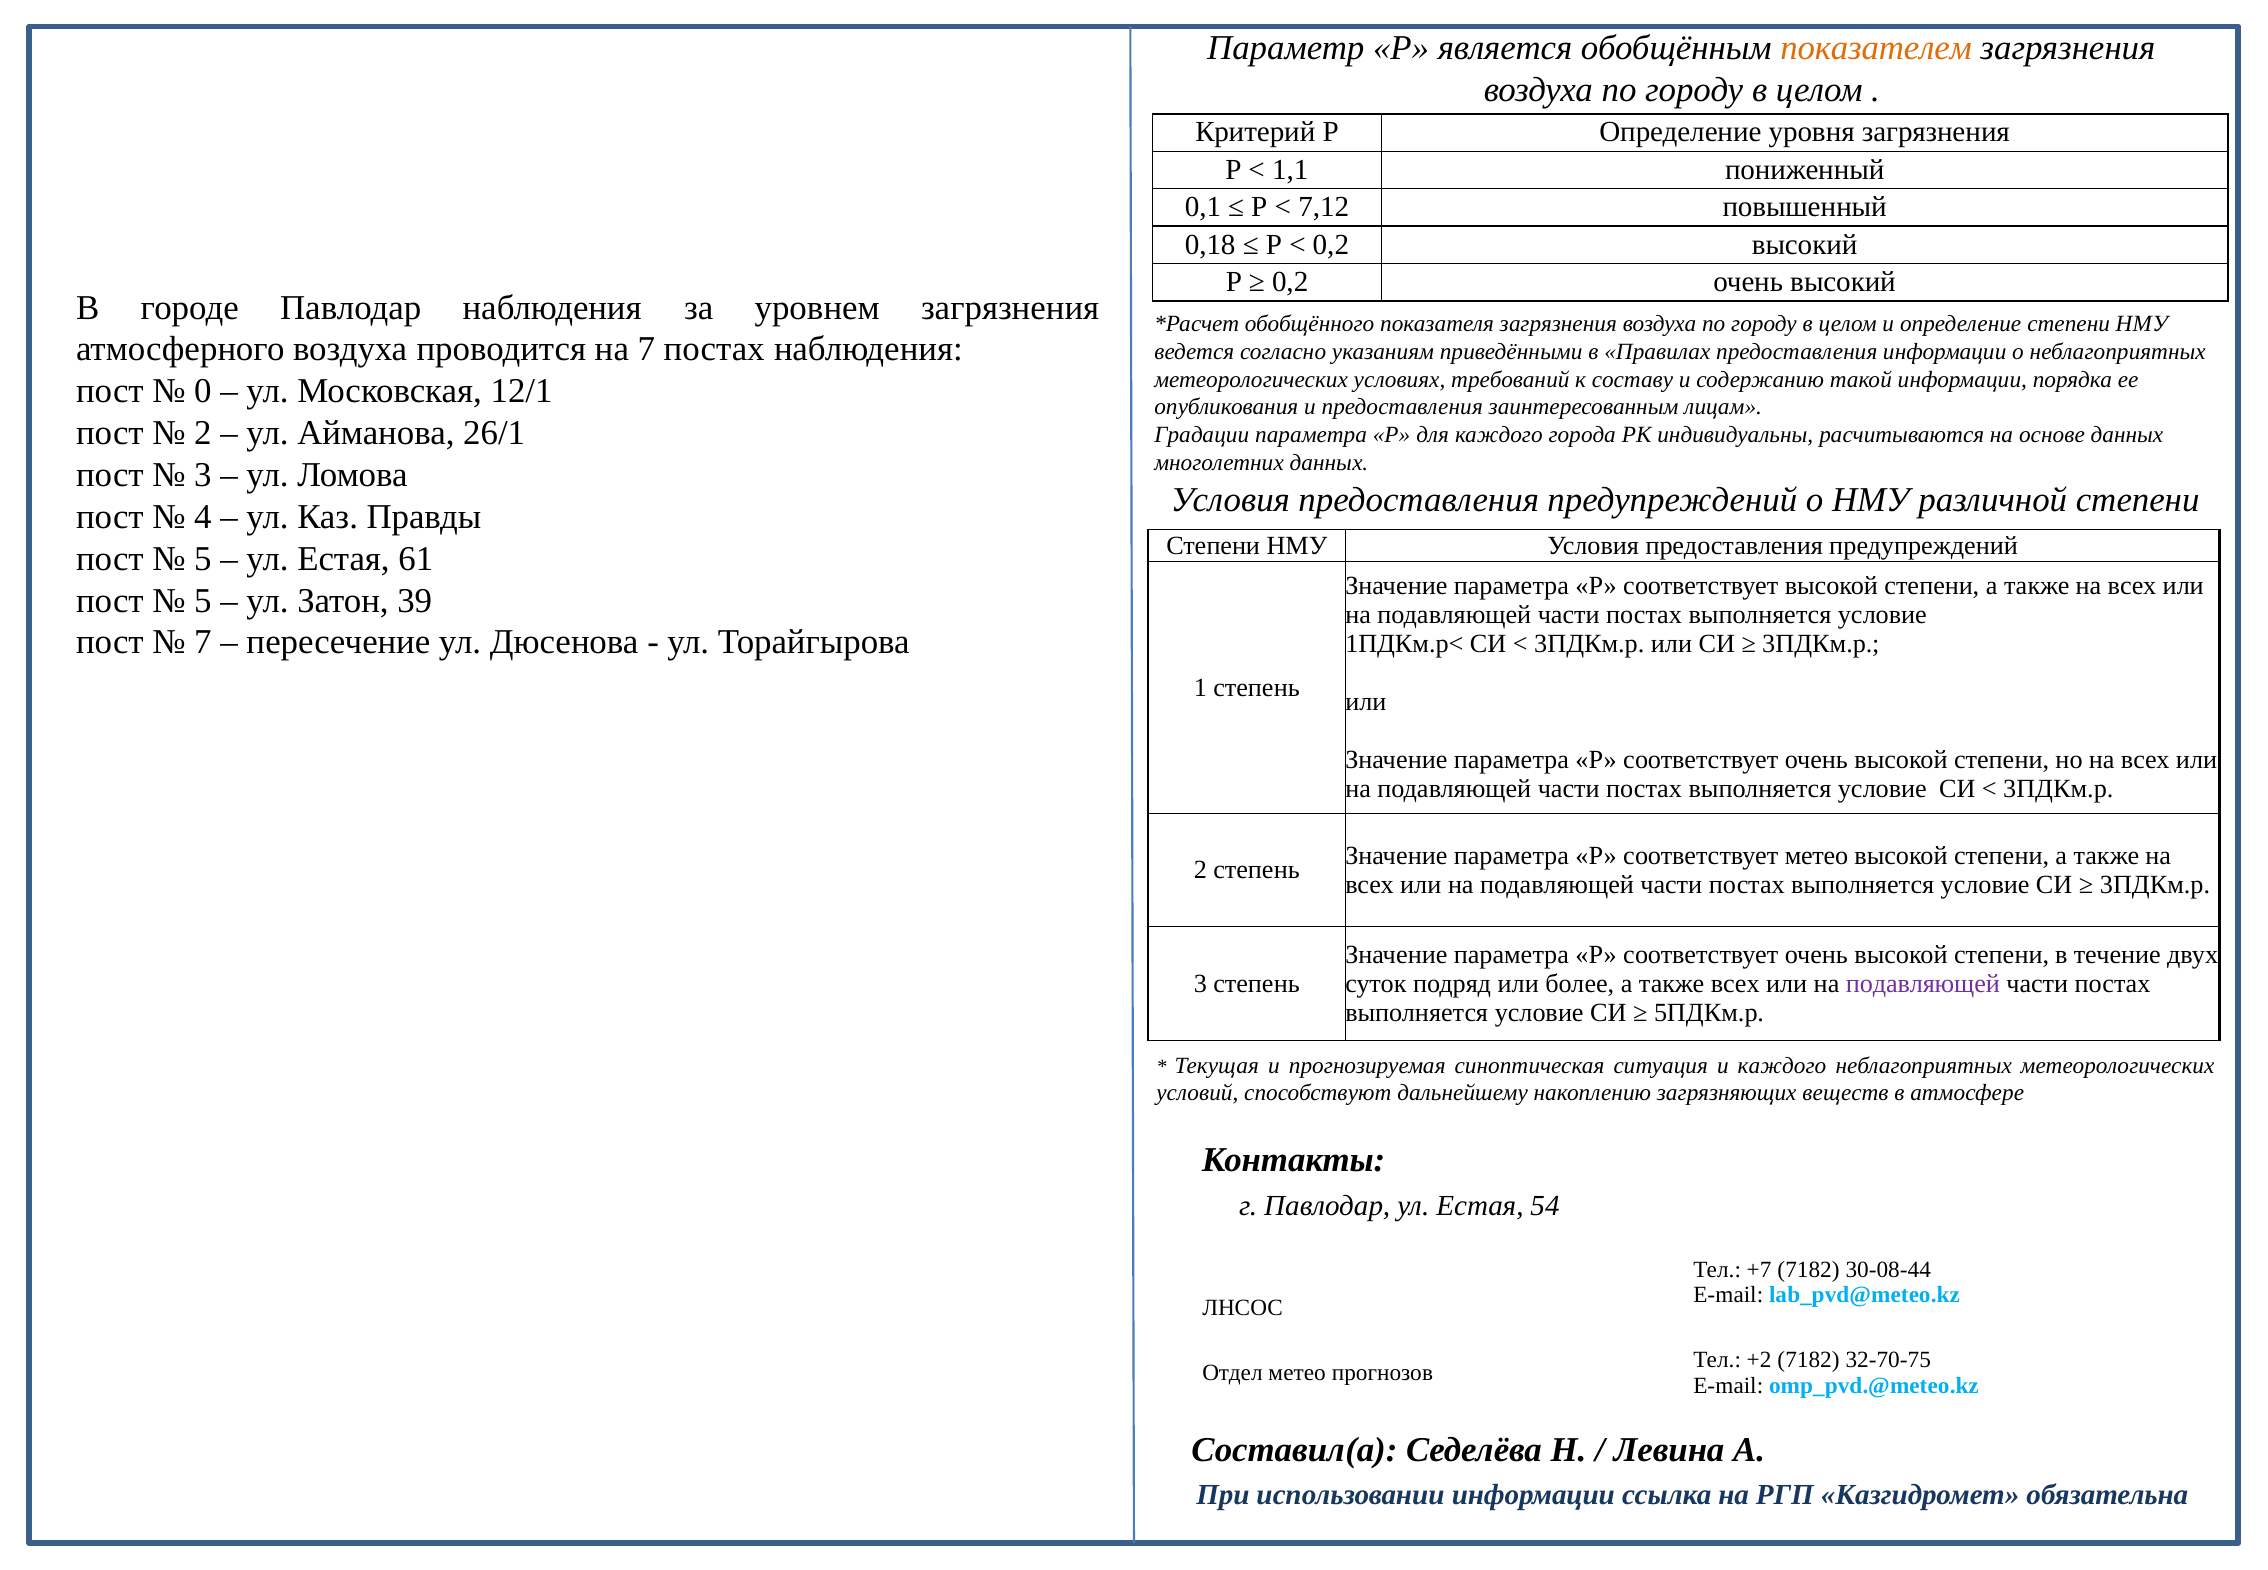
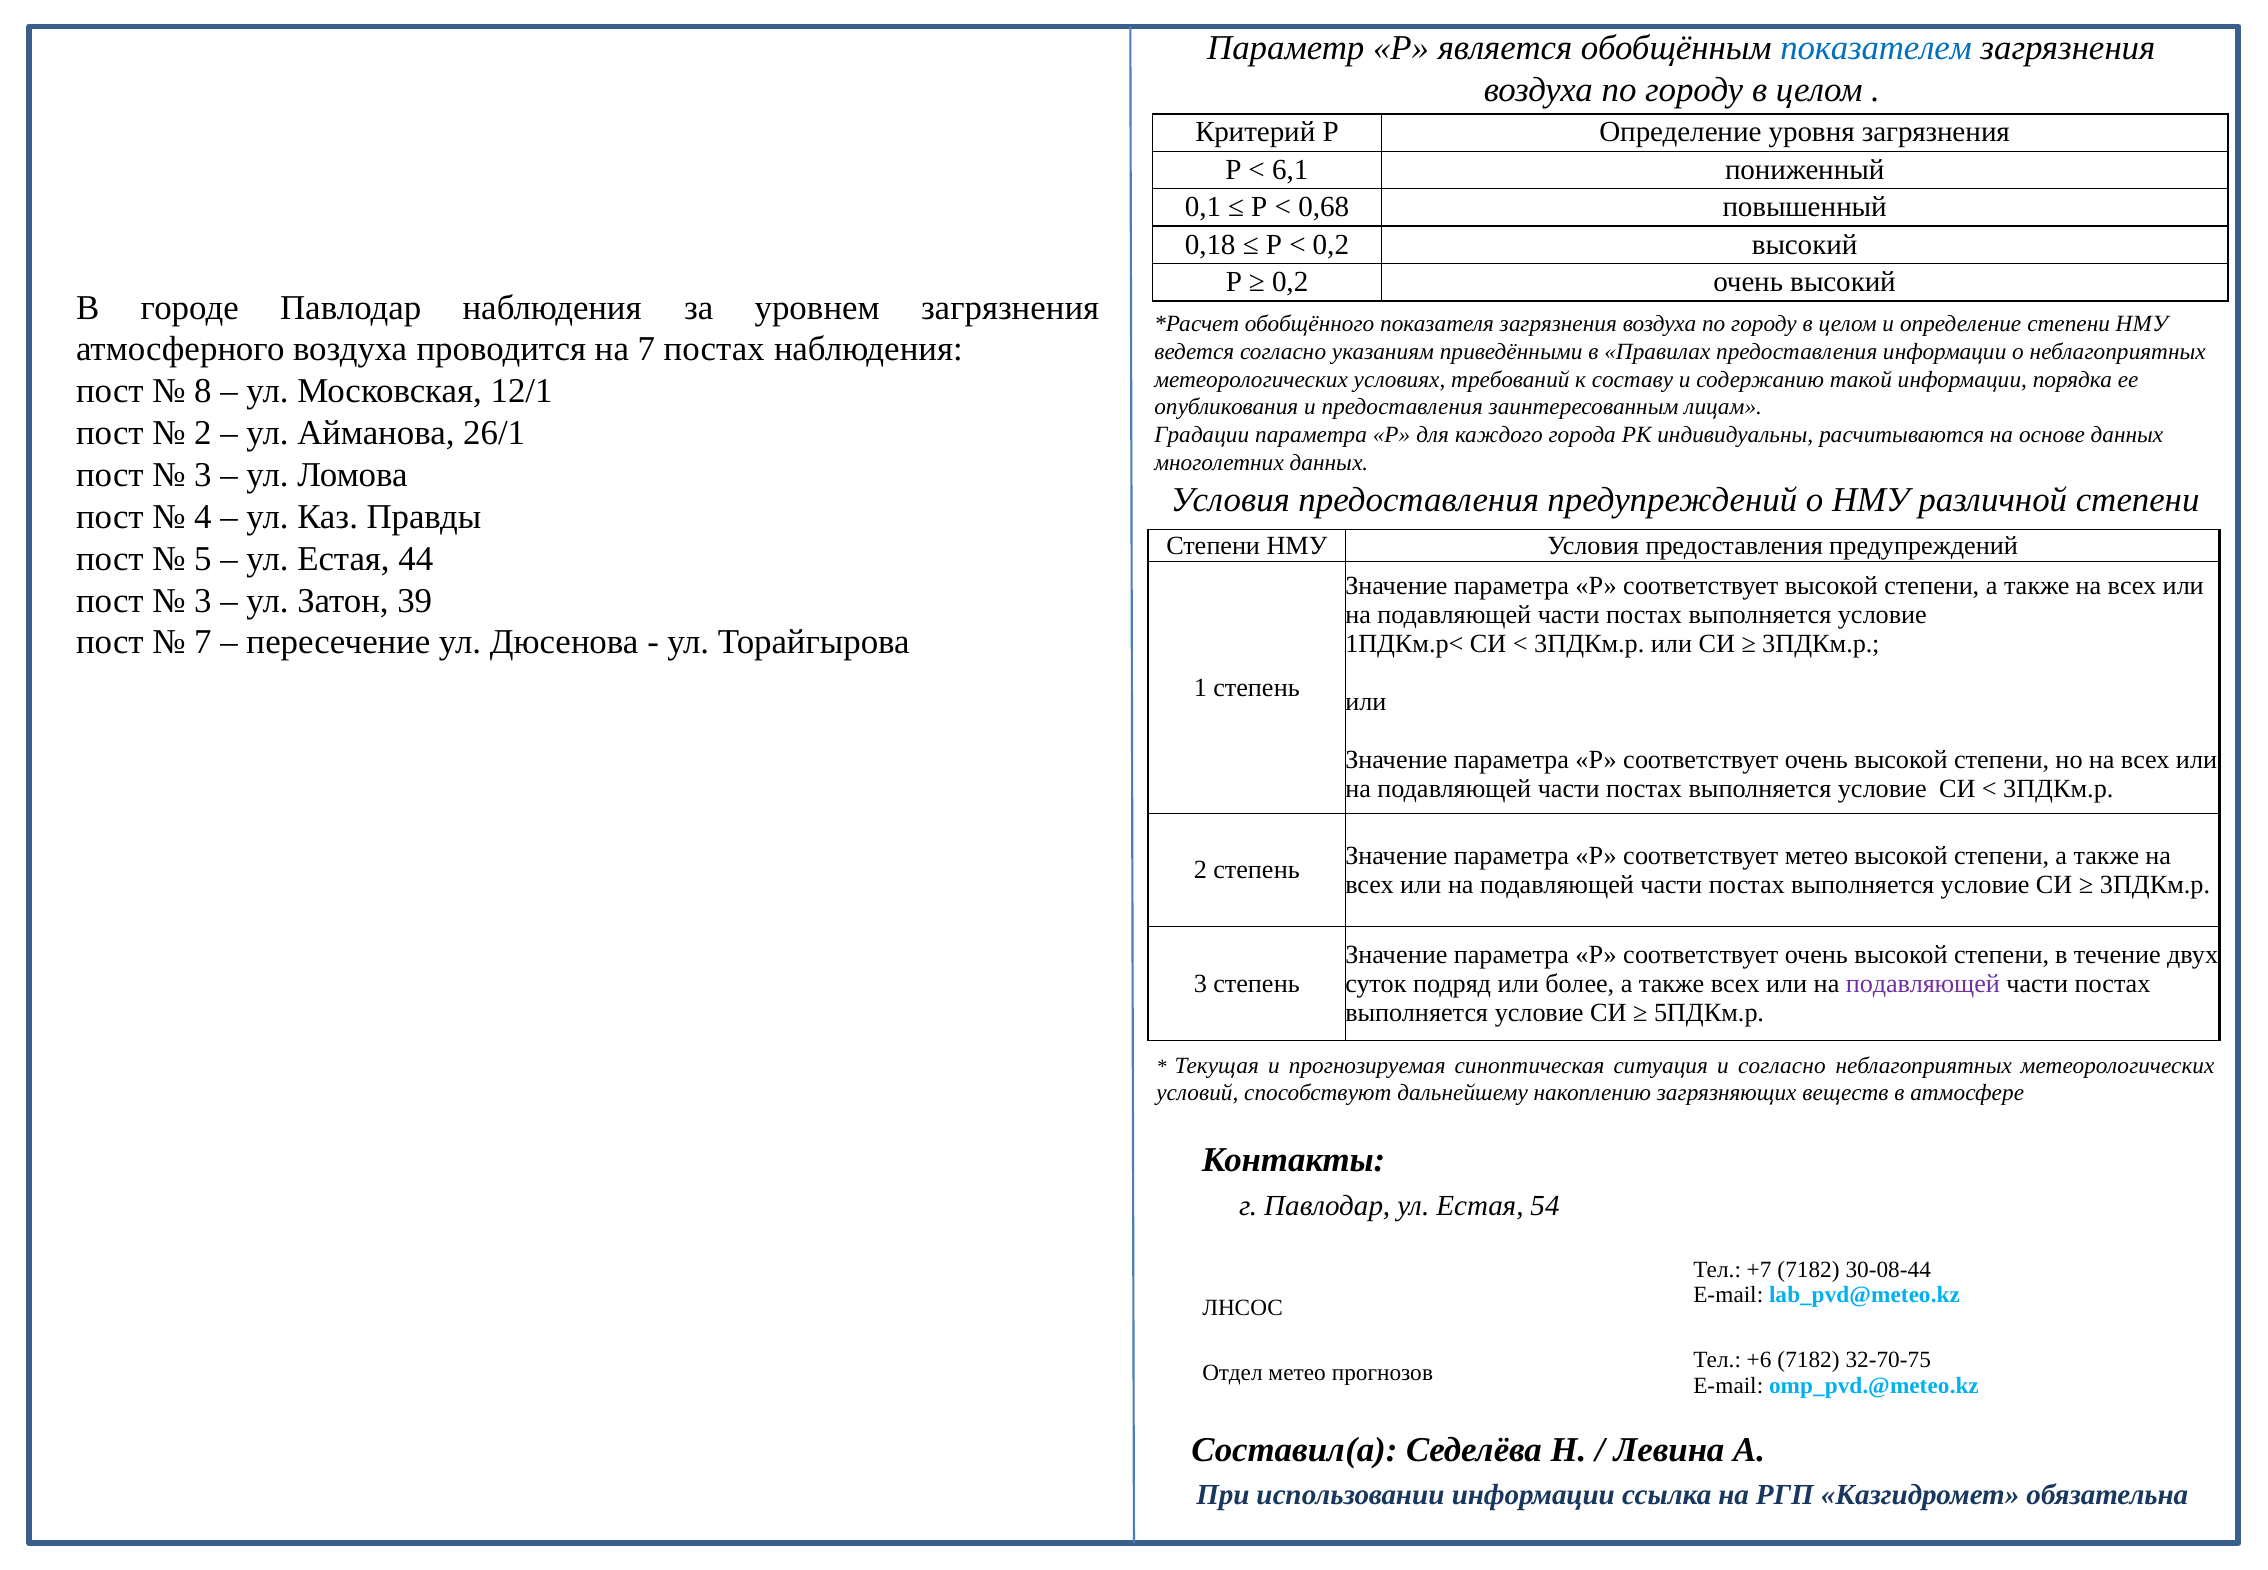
показателем colour: orange -> blue
1,1: 1,1 -> 6,1
7,12: 7,12 -> 0,68
0: 0 -> 8
61: 61 -> 44
5 at (203, 601): 5 -> 3
и каждого: каждого -> согласно
+2: +2 -> +6
